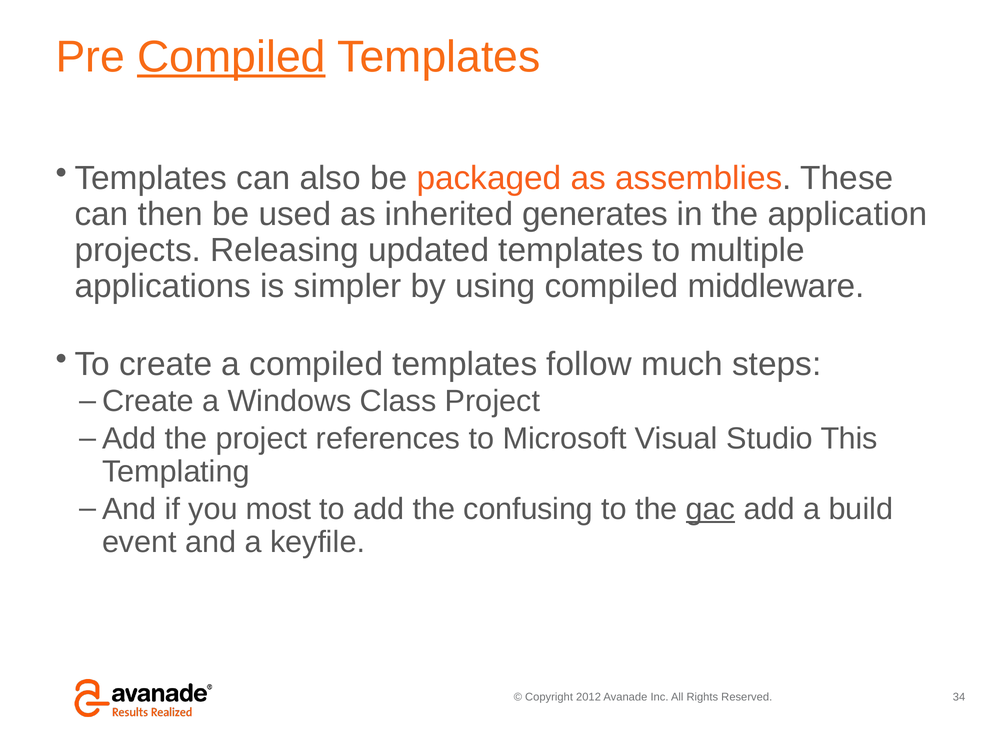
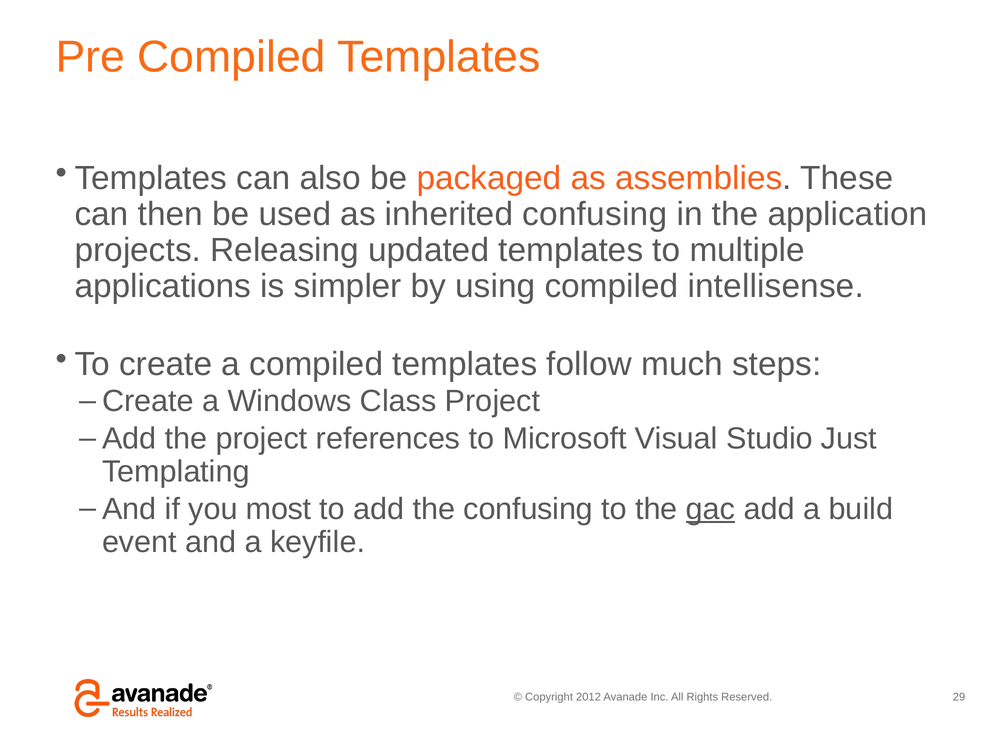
Compiled at (231, 57) underline: present -> none
inherited generates: generates -> confusing
middleware: middleware -> intellisense
This: This -> Just
34: 34 -> 29
